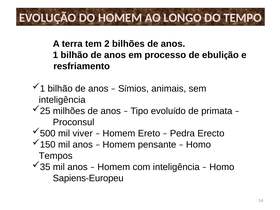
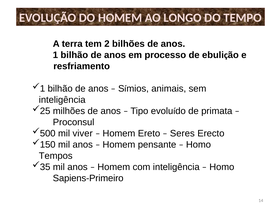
Pedra: Pedra -> Seres
Sapiens-Europeu: Sapiens-Europeu -> Sapiens-Primeiro
